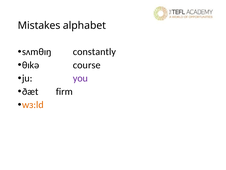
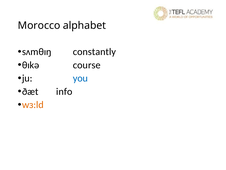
Mistakes: Mistakes -> Morocco
you colour: purple -> blue
firm: firm -> info
